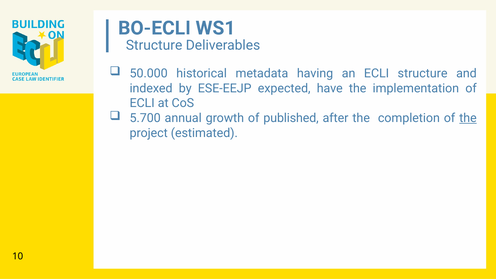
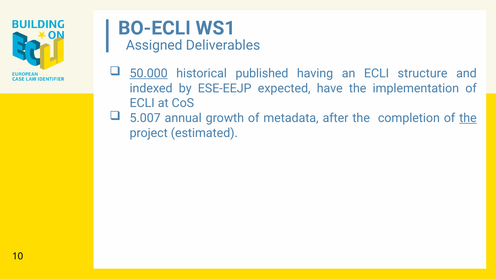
Structure at (154, 45): Structure -> Assigned
50.000 underline: none -> present
metadata: metadata -> published
5.700: 5.700 -> 5.007
published: published -> metadata
